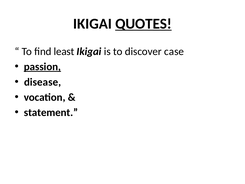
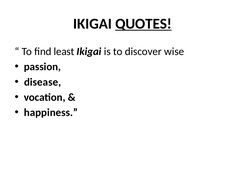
case: case -> wise
passion underline: present -> none
statement: statement -> happiness
